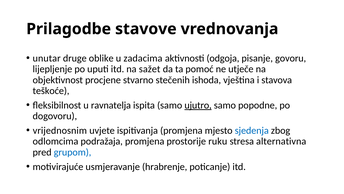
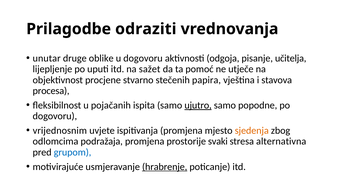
stavove: stavove -> odraziti
u zadacima: zadacima -> dogovoru
govoru: govoru -> učitelja
ishoda: ishoda -> papira
teškoće: teškoće -> procesa
ravnatelja: ravnatelja -> pojačanih
sjedenja colour: blue -> orange
ruku: ruku -> svaki
hrabrenje underline: none -> present
